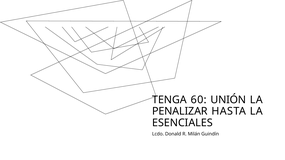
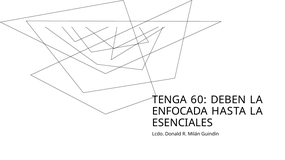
UNIÓN: UNIÓN -> DEBEN
PENALIZAR: PENALIZAR -> ENFOCADA
